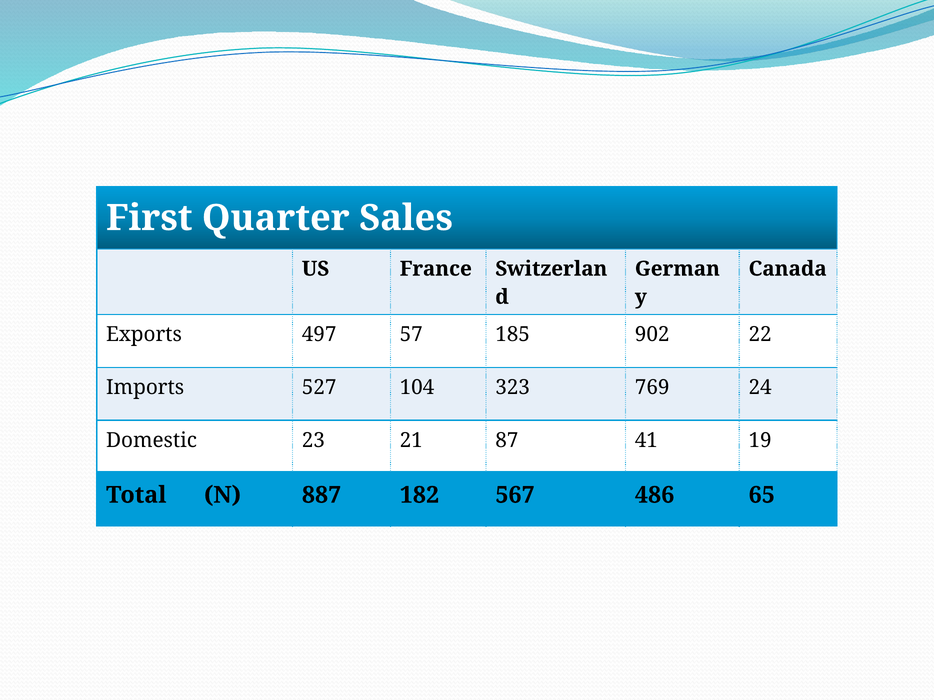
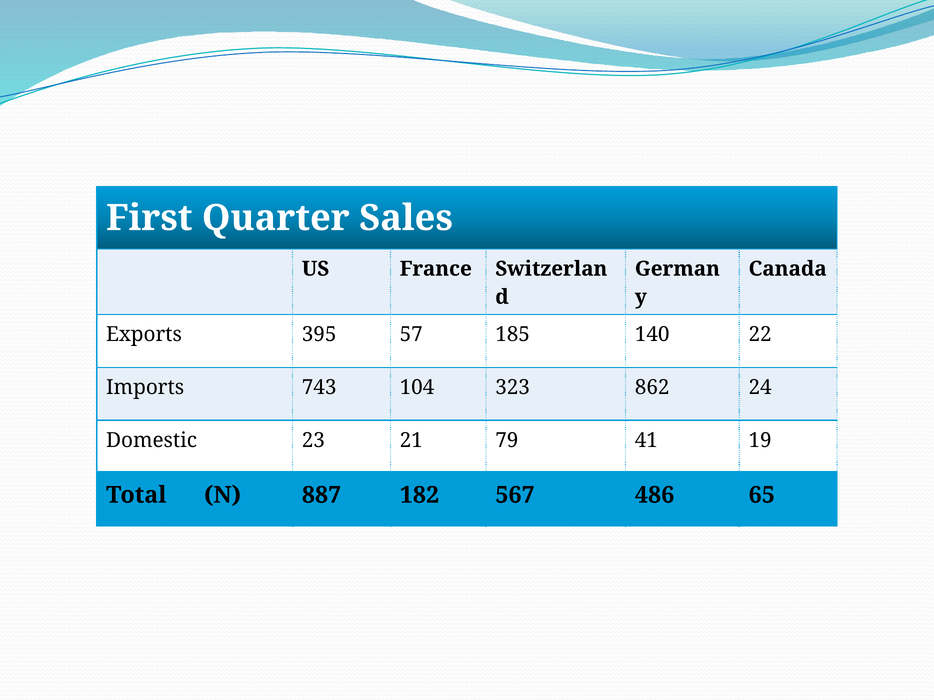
497: 497 -> 395
902: 902 -> 140
527: 527 -> 743
769: 769 -> 862
87: 87 -> 79
